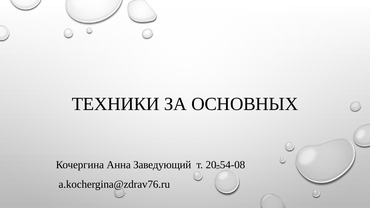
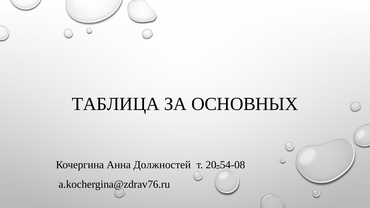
ТЕХНИКИ: ТЕХНИКИ -> ТАБЛИЦА
Заведующий: Заведующий -> Должностей
